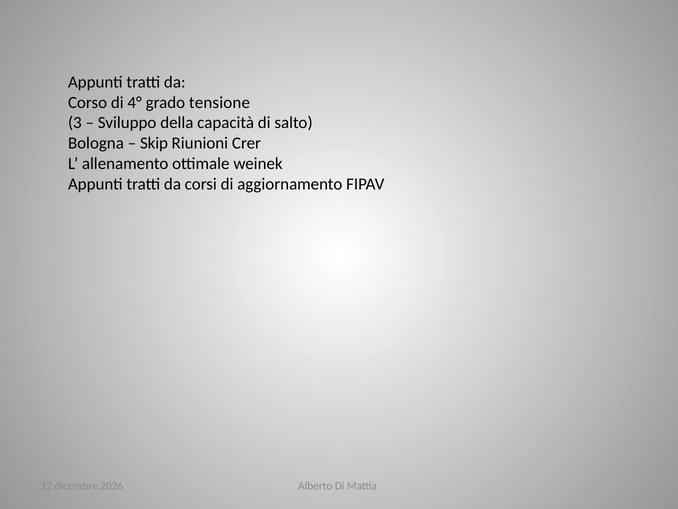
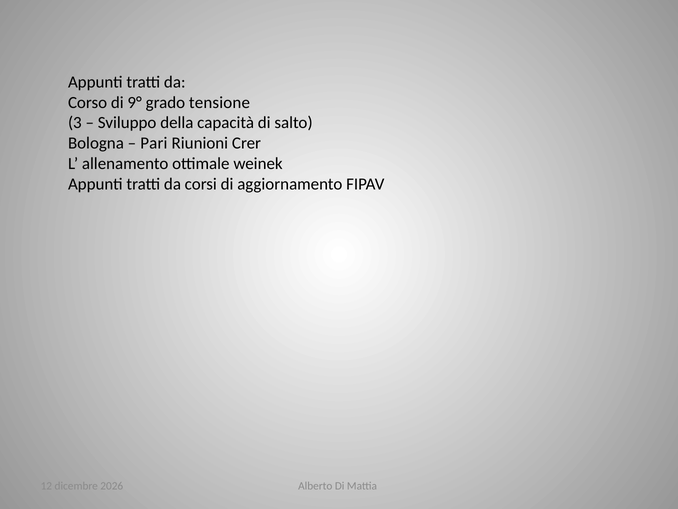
4°: 4° -> 9°
Skip: Skip -> Pari
